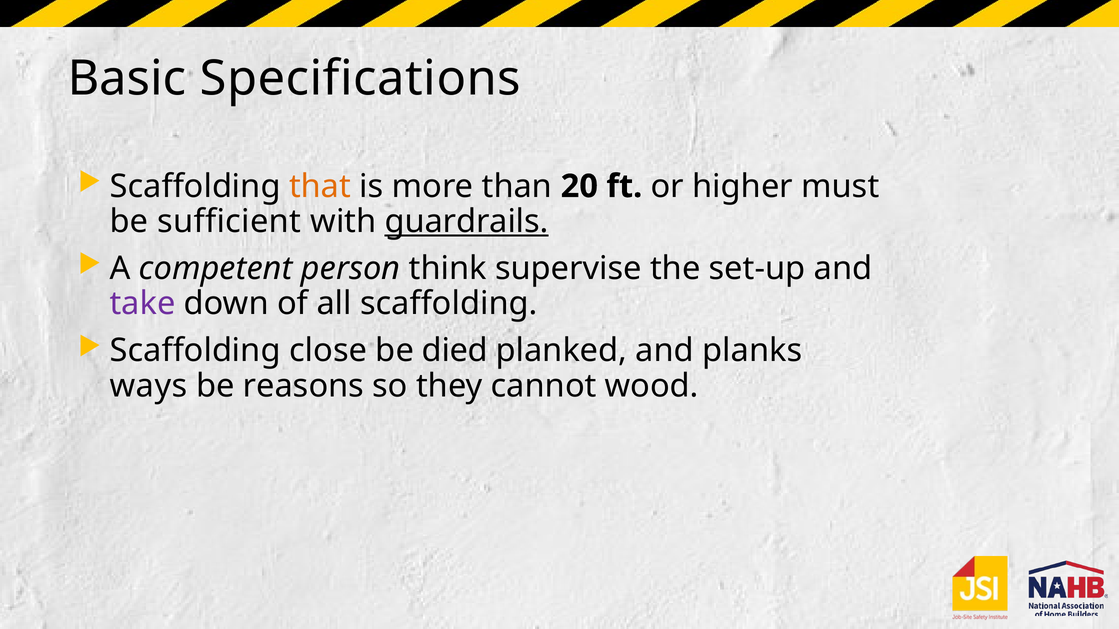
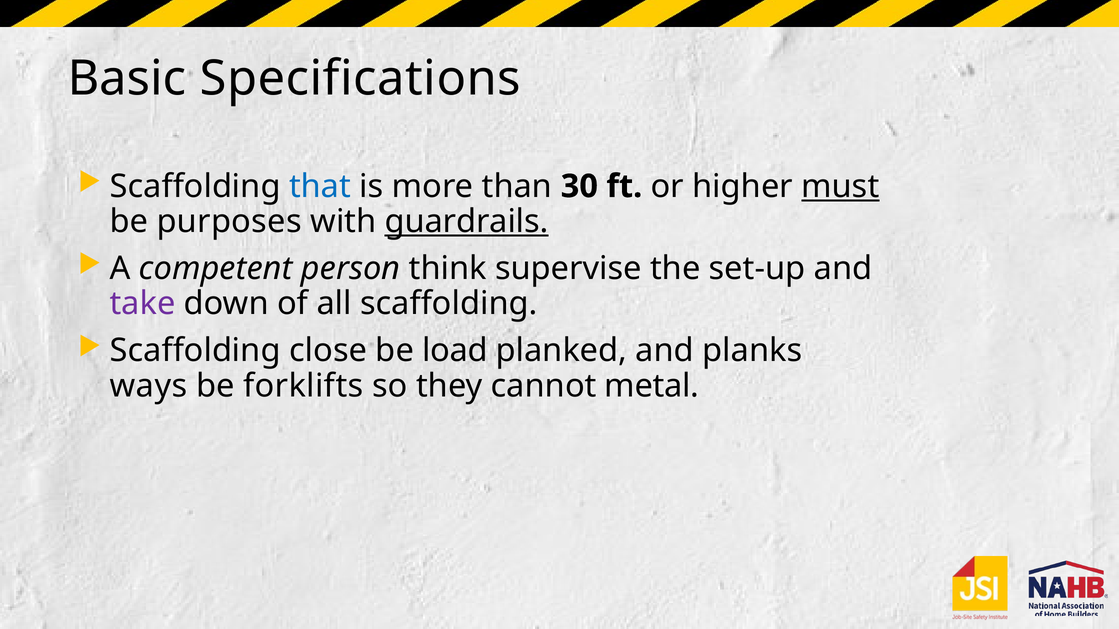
that colour: orange -> blue
20: 20 -> 30
must underline: none -> present
sufficient: sufficient -> purposes
died: died -> load
reasons: reasons -> forklifts
wood: wood -> metal
